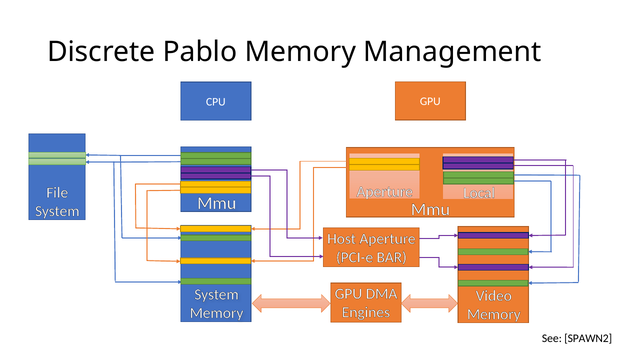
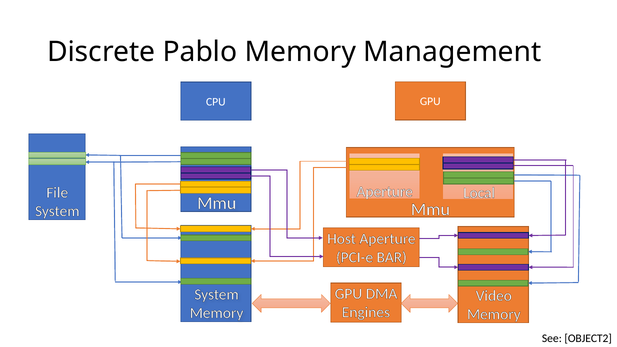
SPAWN2: SPAWN2 -> OBJECT2
